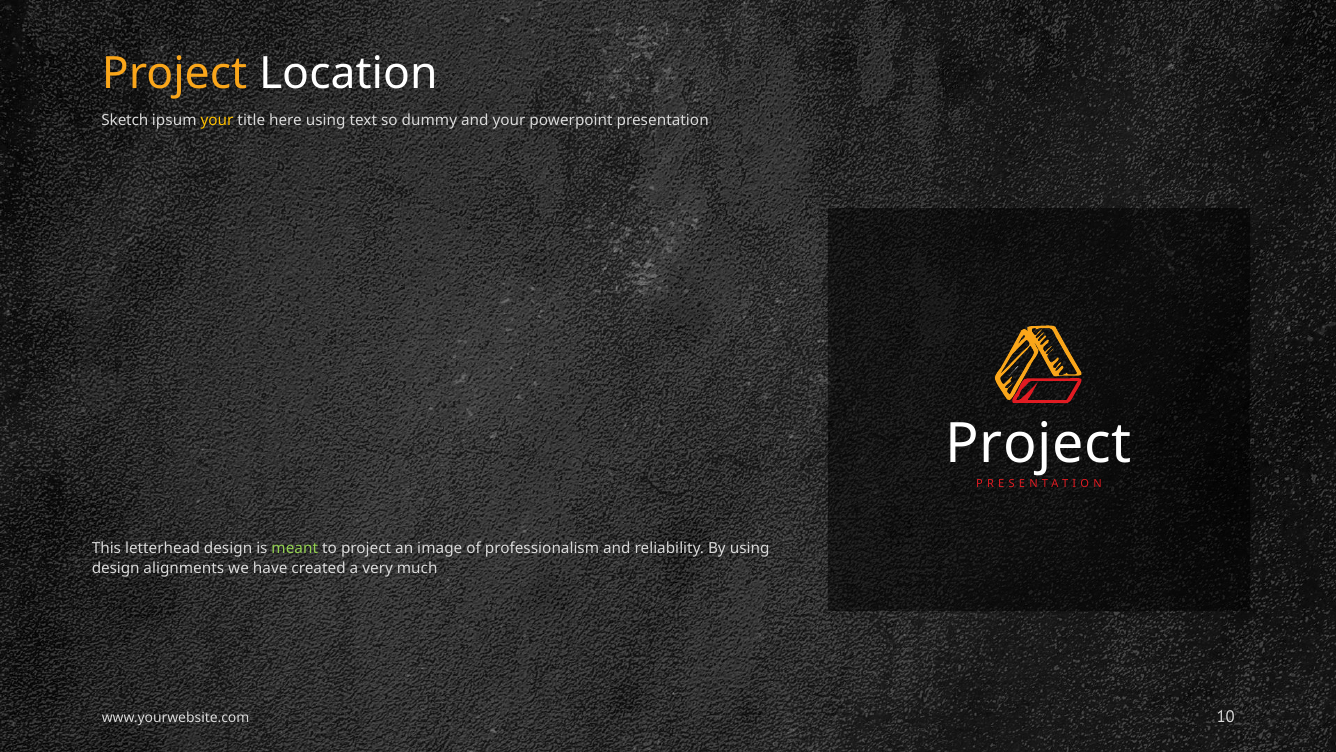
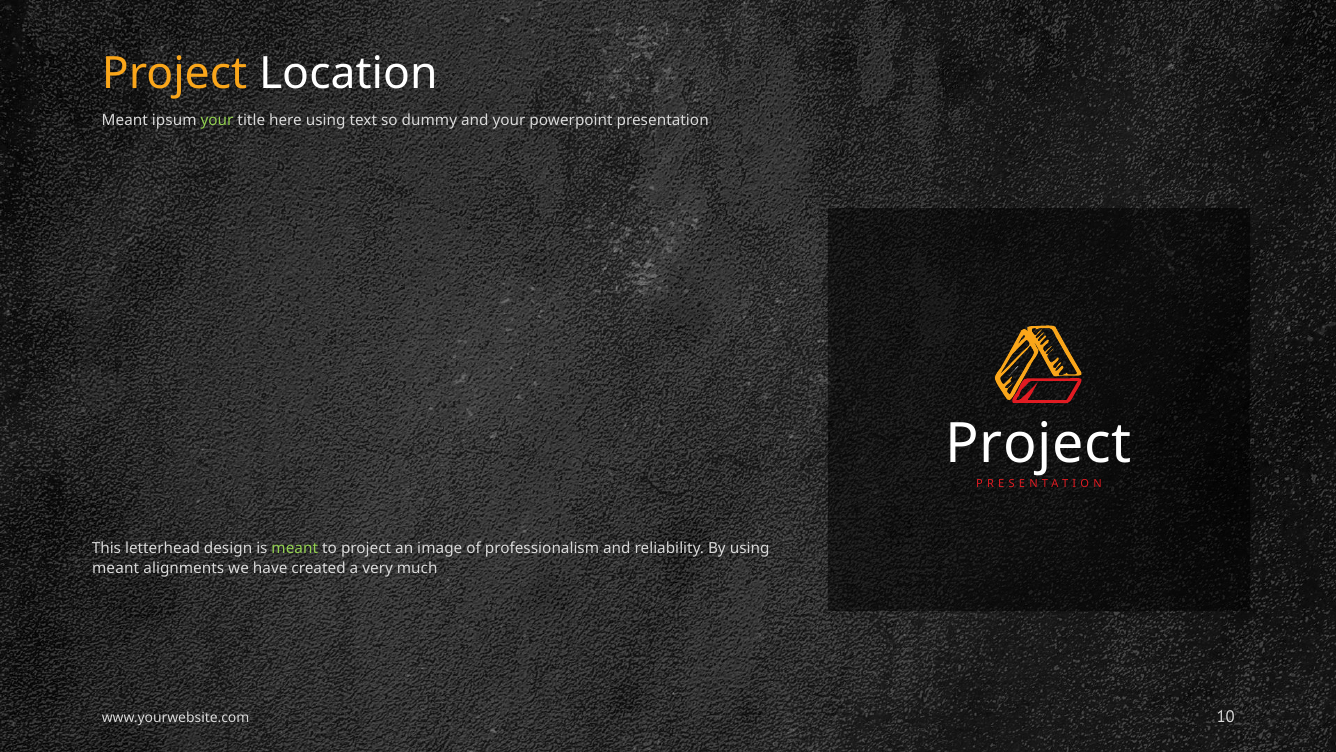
Sketch at (125, 120): Sketch -> Meant
your at (217, 120) colour: yellow -> light green
design at (116, 568): design -> meant
